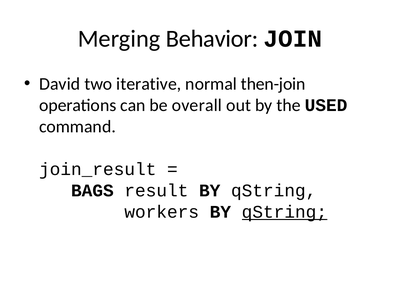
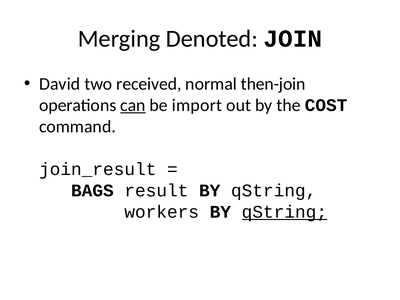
Behavior: Behavior -> Denoted
iterative: iterative -> received
can underline: none -> present
overall: overall -> import
USED: USED -> COST
